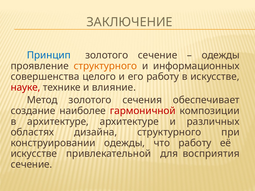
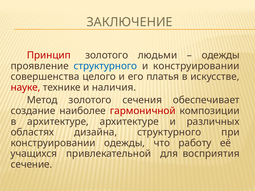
Принцип colour: blue -> red
золотого сечение: сечение -> людьми
структурного at (105, 66) colour: orange -> blue
и информационных: информационных -> конструировании
его работу: работу -> платья
влияние: влияние -> наличия
искусстве at (34, 154): искусстве -> учащихся
